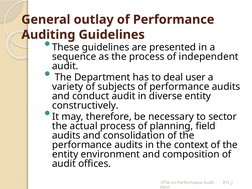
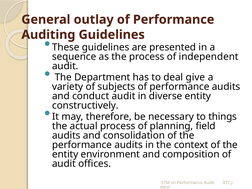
user: user -> give
sector: sector -> things
